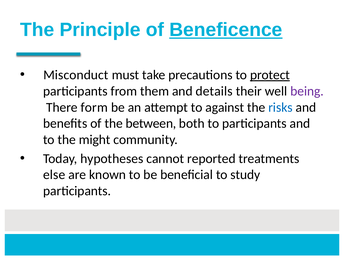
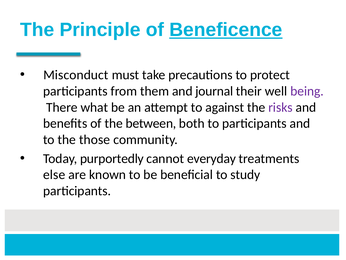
protect underline: present -> none
details: details -> journal
form: form -> what
risks colour: blue -> purple
might: might -> those
hypotheses: hypotheses -> purportedly
reported: reported -> everyday
